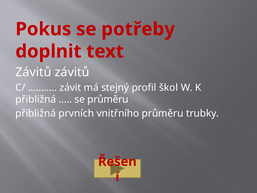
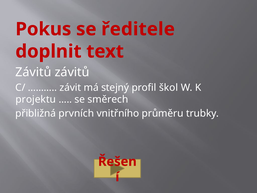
potřeby: potřeby -> ředitele
přibližná at (36, 99): přibližná -> projektu
se průměru: průměru -> směrech
